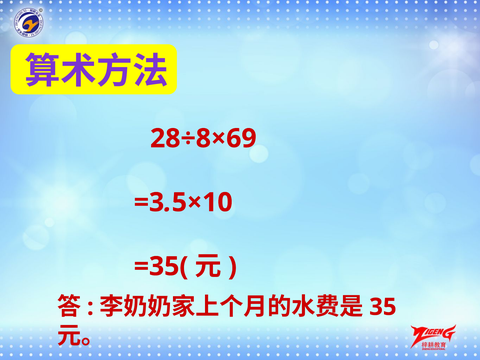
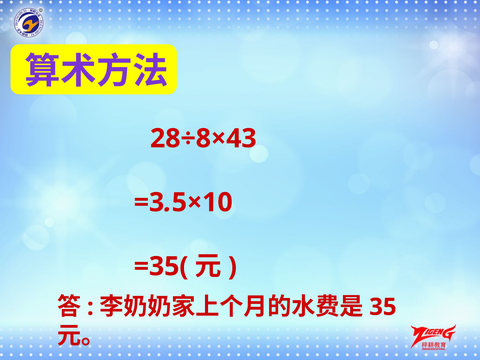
28÷8×69: 28÷8×69 -> 28÷8×43
